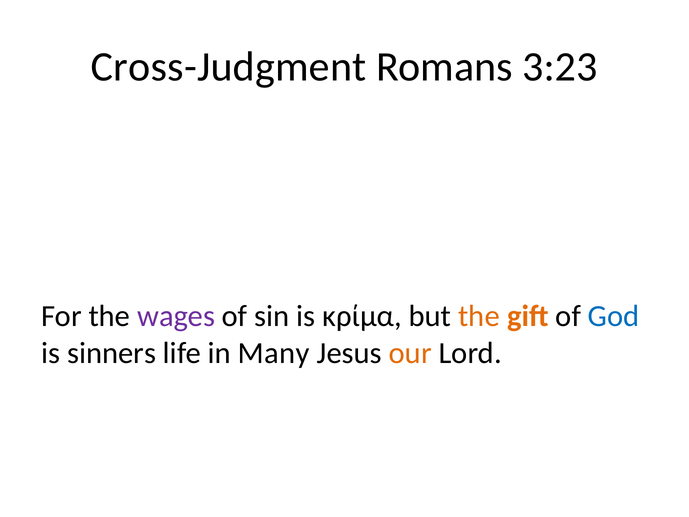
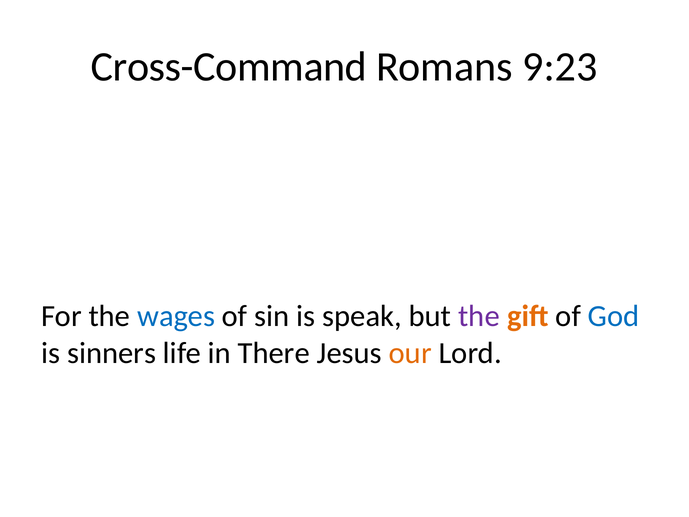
Cross-Judgment: Cross-Judgment -> Cross-Command
3:23: 3:23 -> 9:23
wages colour: purple -> blue
κρίμα: κρίμα -> speak
the at (479, 316) colour: orange -> purple
Many: Many -> There
